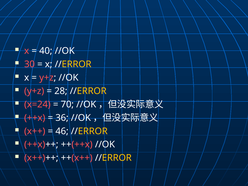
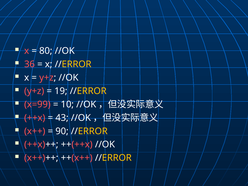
40: 40 -> 80
30: 30 -> 36
28: 28 -> 19
x=24: x=24 -> x=99
70: 70 -> 10
36: 36 -> 43
46: 46 -> 90
